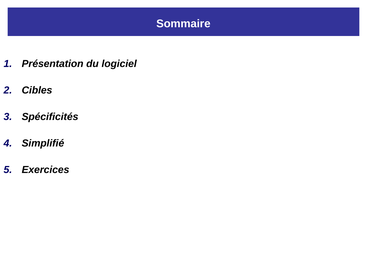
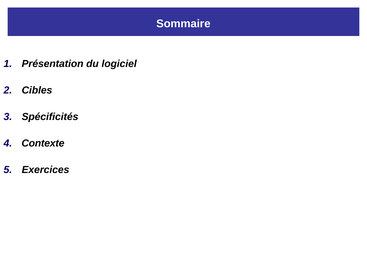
Simplifié: Simplifié -> Contexte
